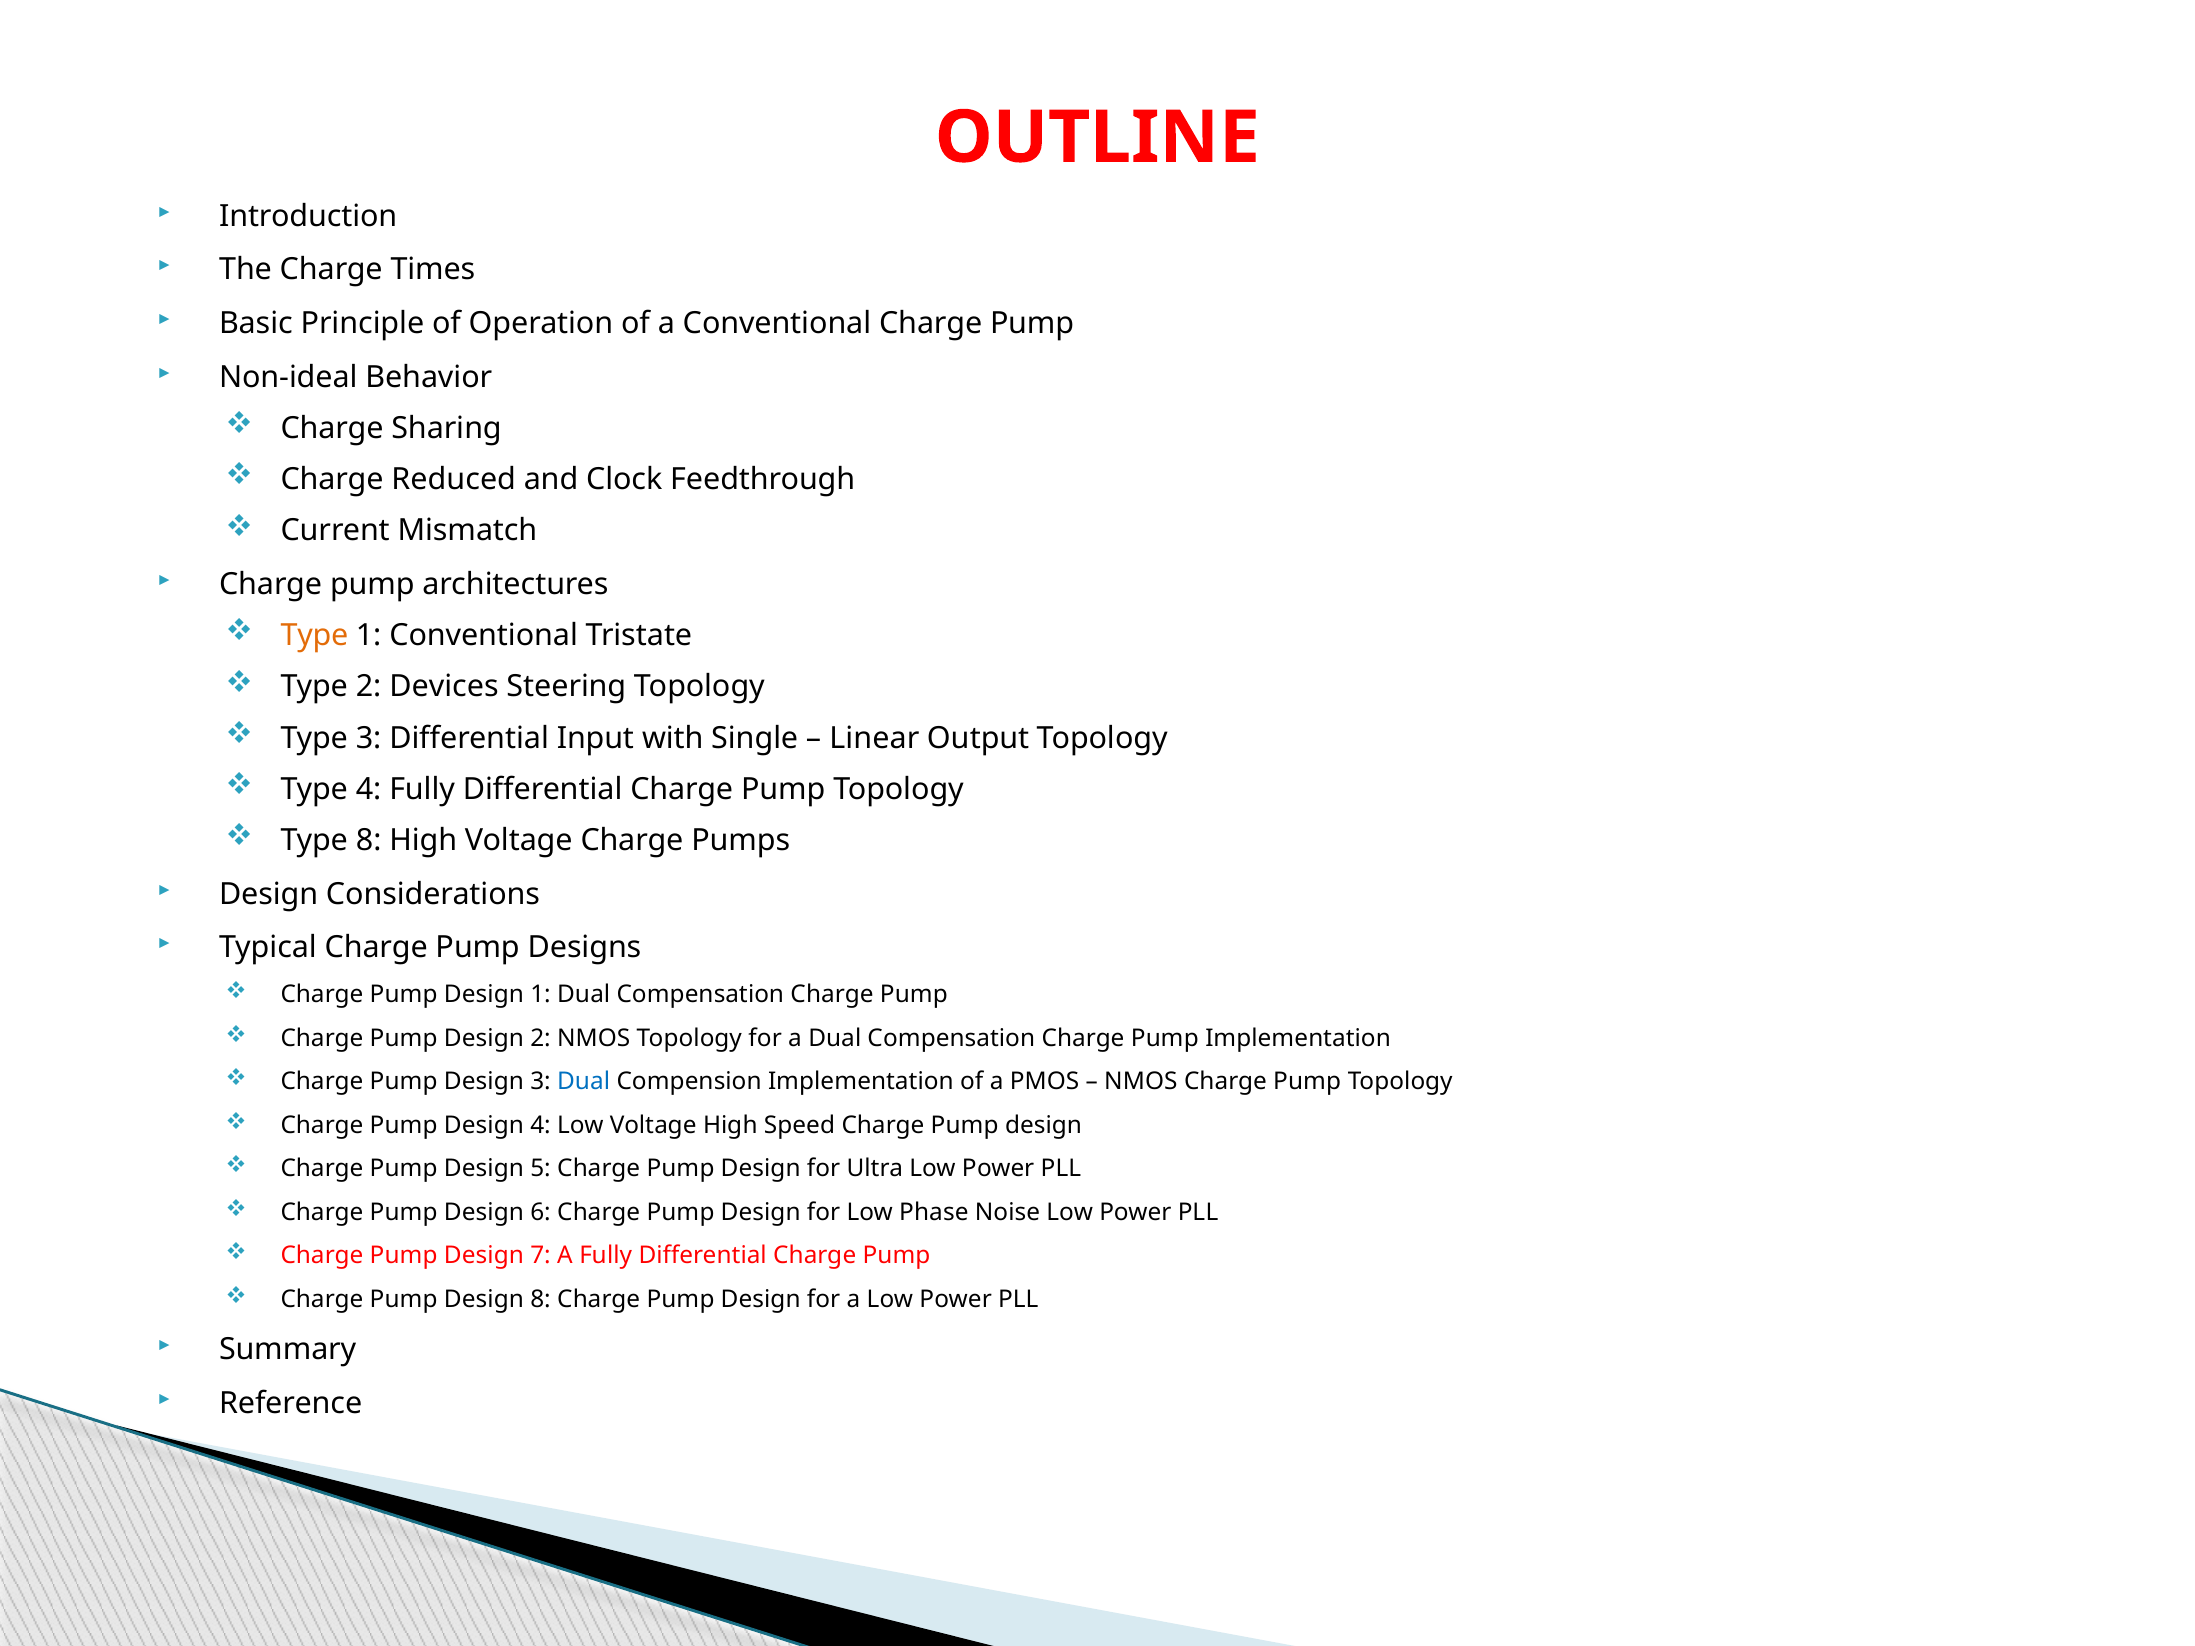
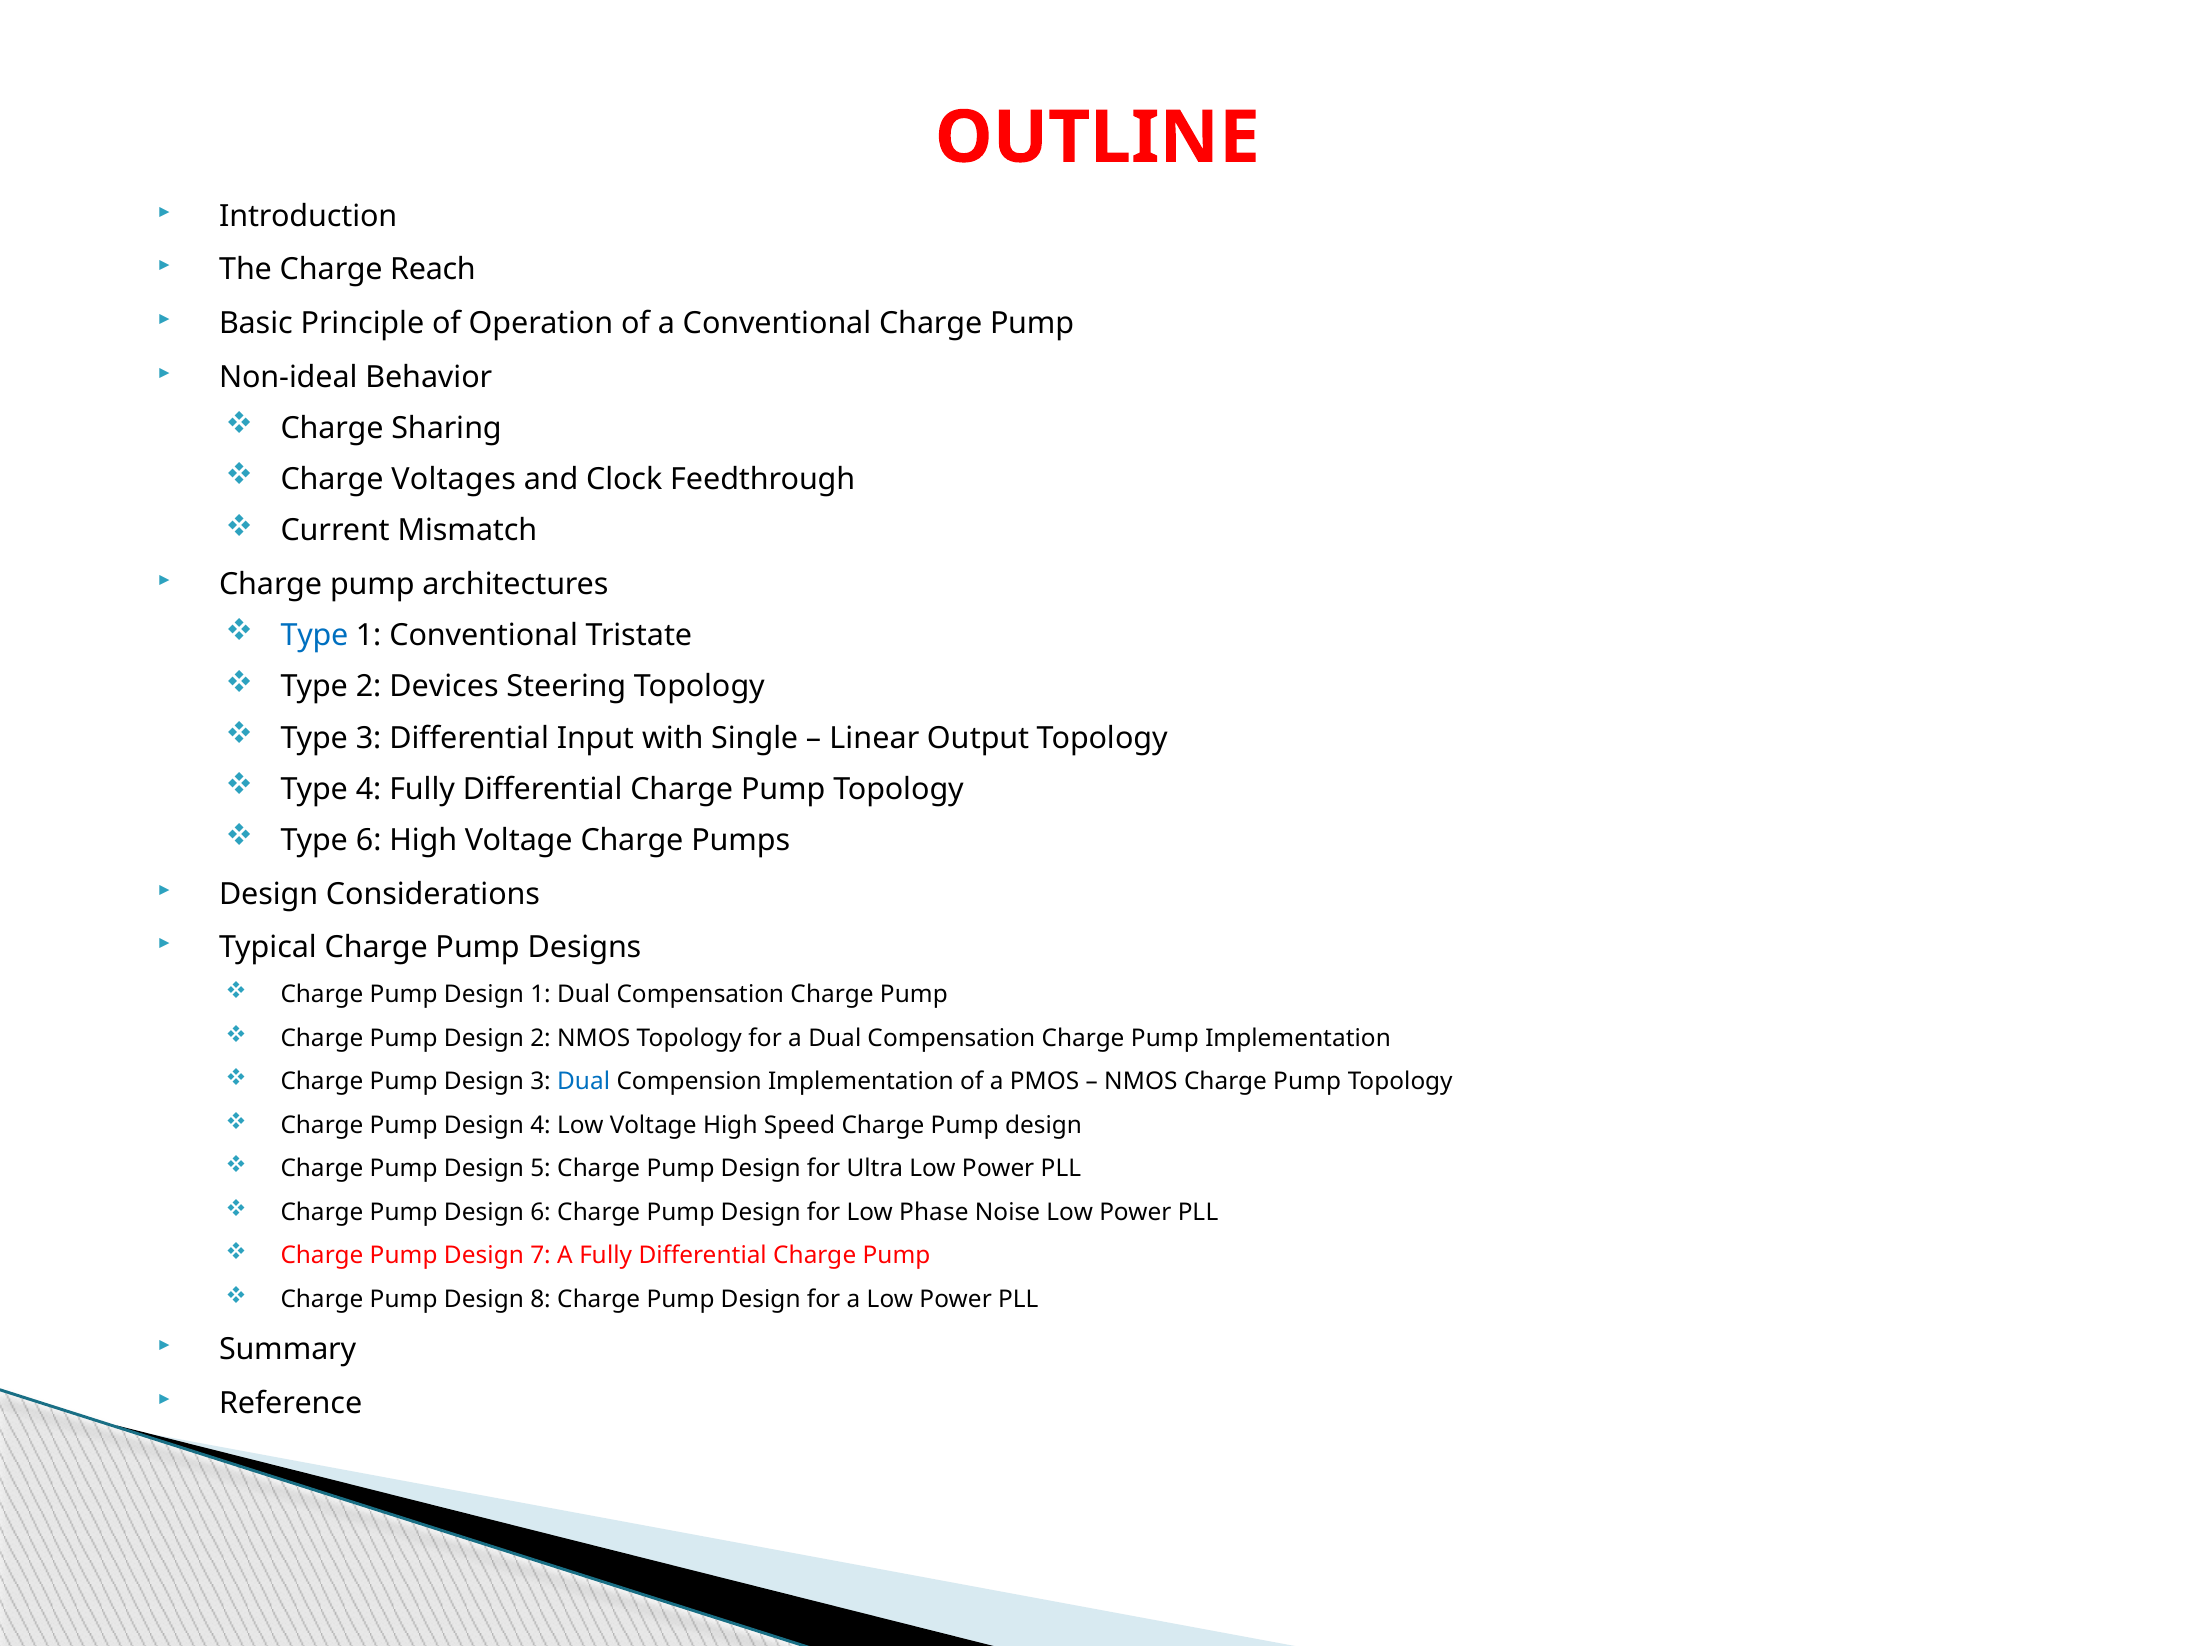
Times: Times -> Reach
Reduced: Reduced -> Voltages
Type at (314, 636) colour: orange -> blue
Type 8: 8 -> 6
